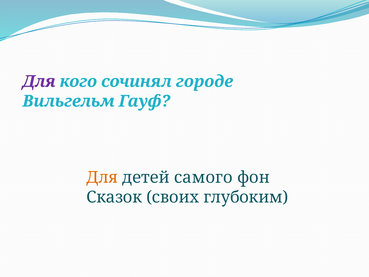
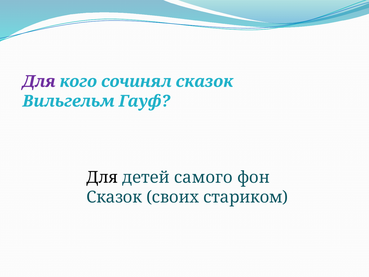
сочинял городе: городе -> сказок
Для at (102, 177) colour: orange -> black
глубоким: глубоким -> стариком
